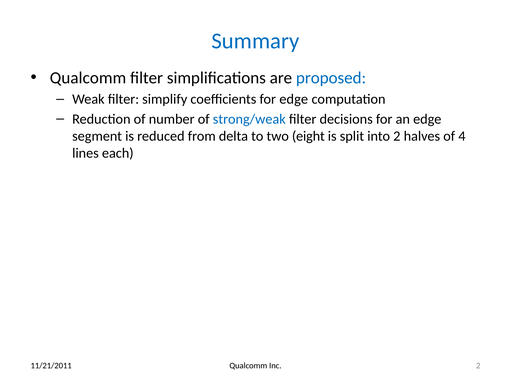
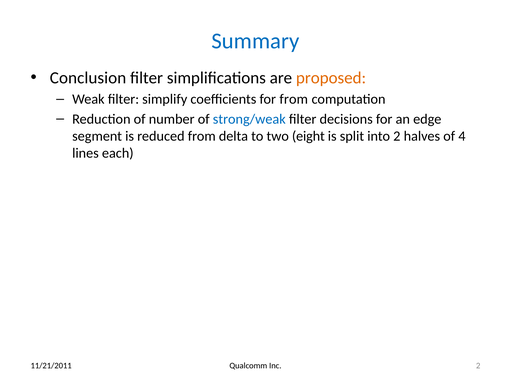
Qualcomm at (88, 78): Qualcomm -> Conclusion
proposed colour: blue -> orange
for edge: edge -> from
